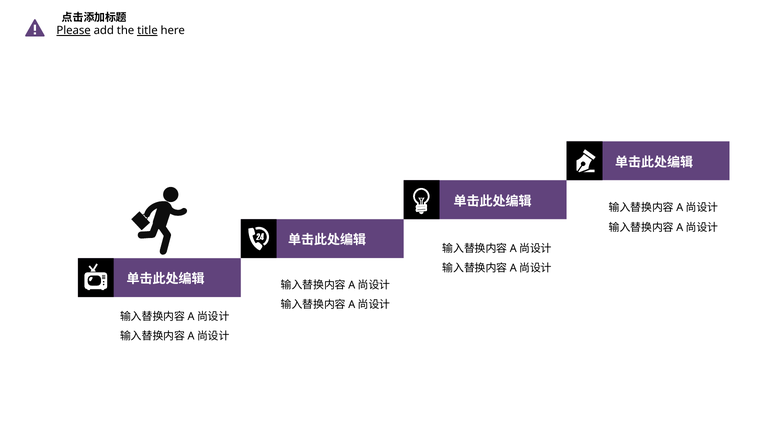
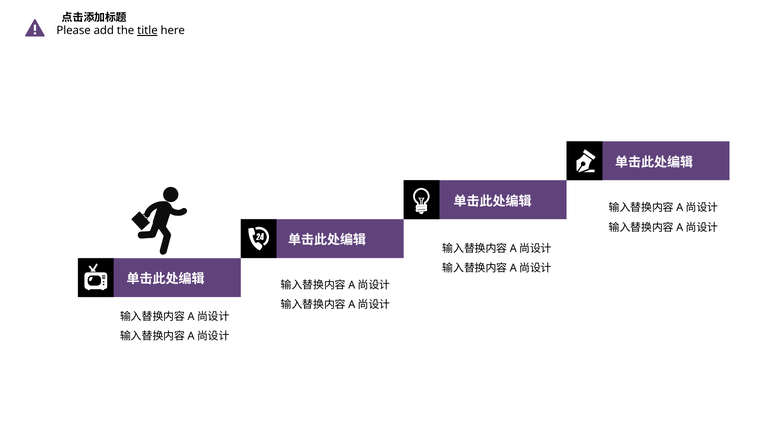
Please underline: present -> none
